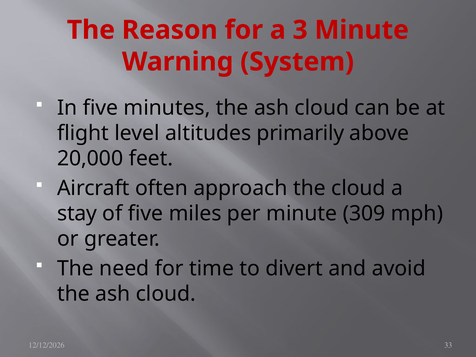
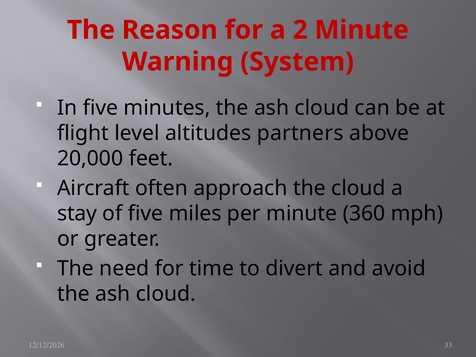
3: 3 -> 2
primarily: primarily -> partners
309: 309 -> 360
